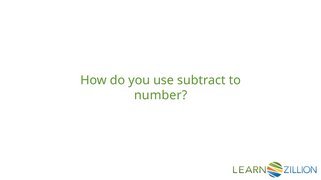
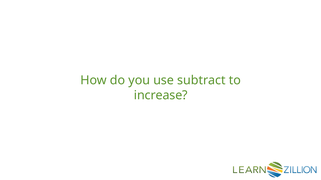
number: number -> increase
